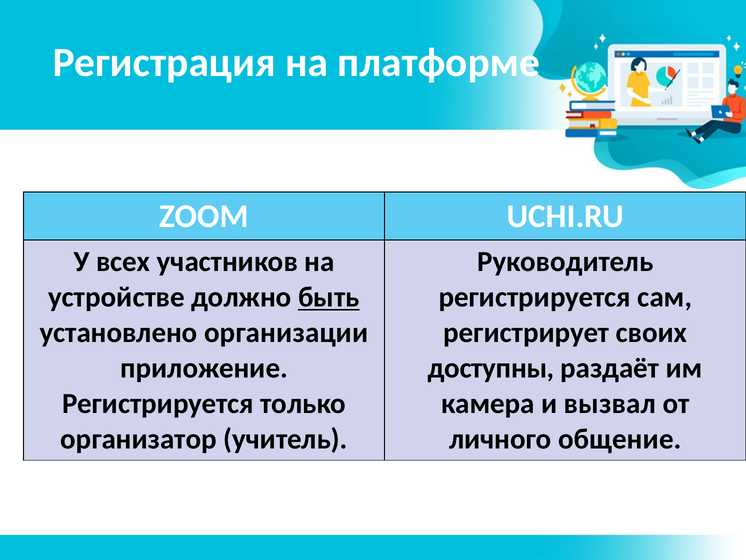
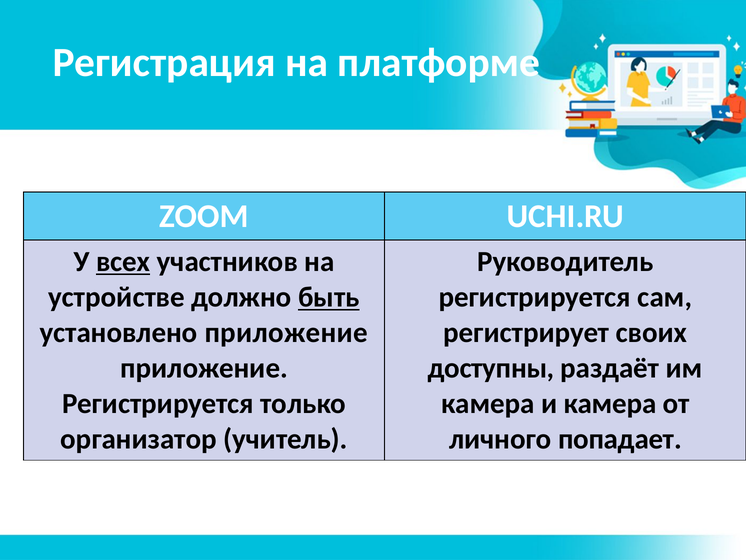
всех underline: none -> present
установлено организации: организации -> приложение
и вызвал: вызвал -> камера
общение: общение -> попадает
